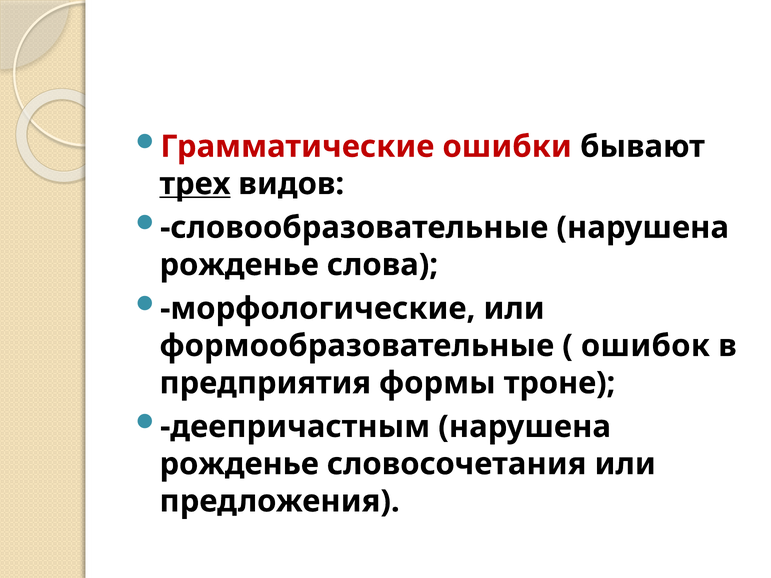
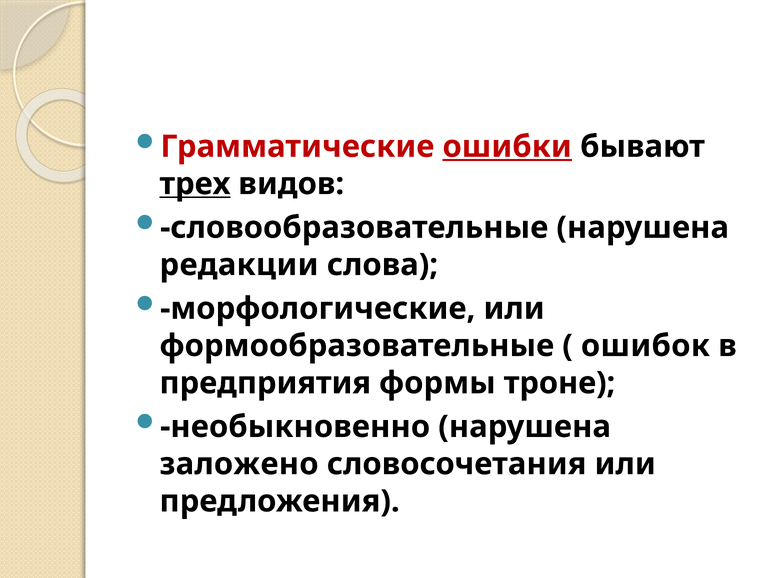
ошибки underline: none -> present
рожденье at (239, 265): рожденье -> редакции
деепричастным: деепричастным -> необыкновенно
рожденье at (239, 464): рожденье -> заложено
